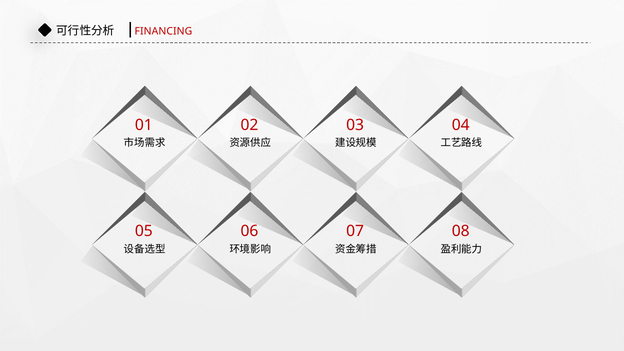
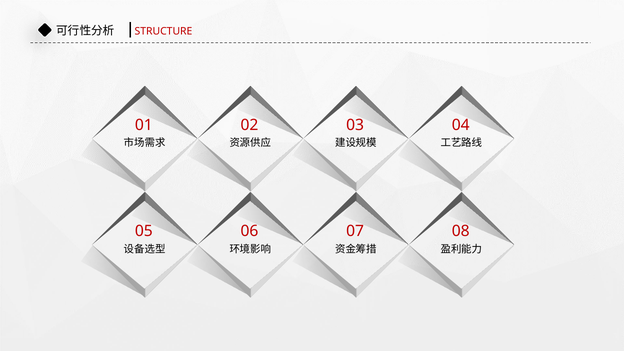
FINANCING: FINANCING -> STRUCTURE
